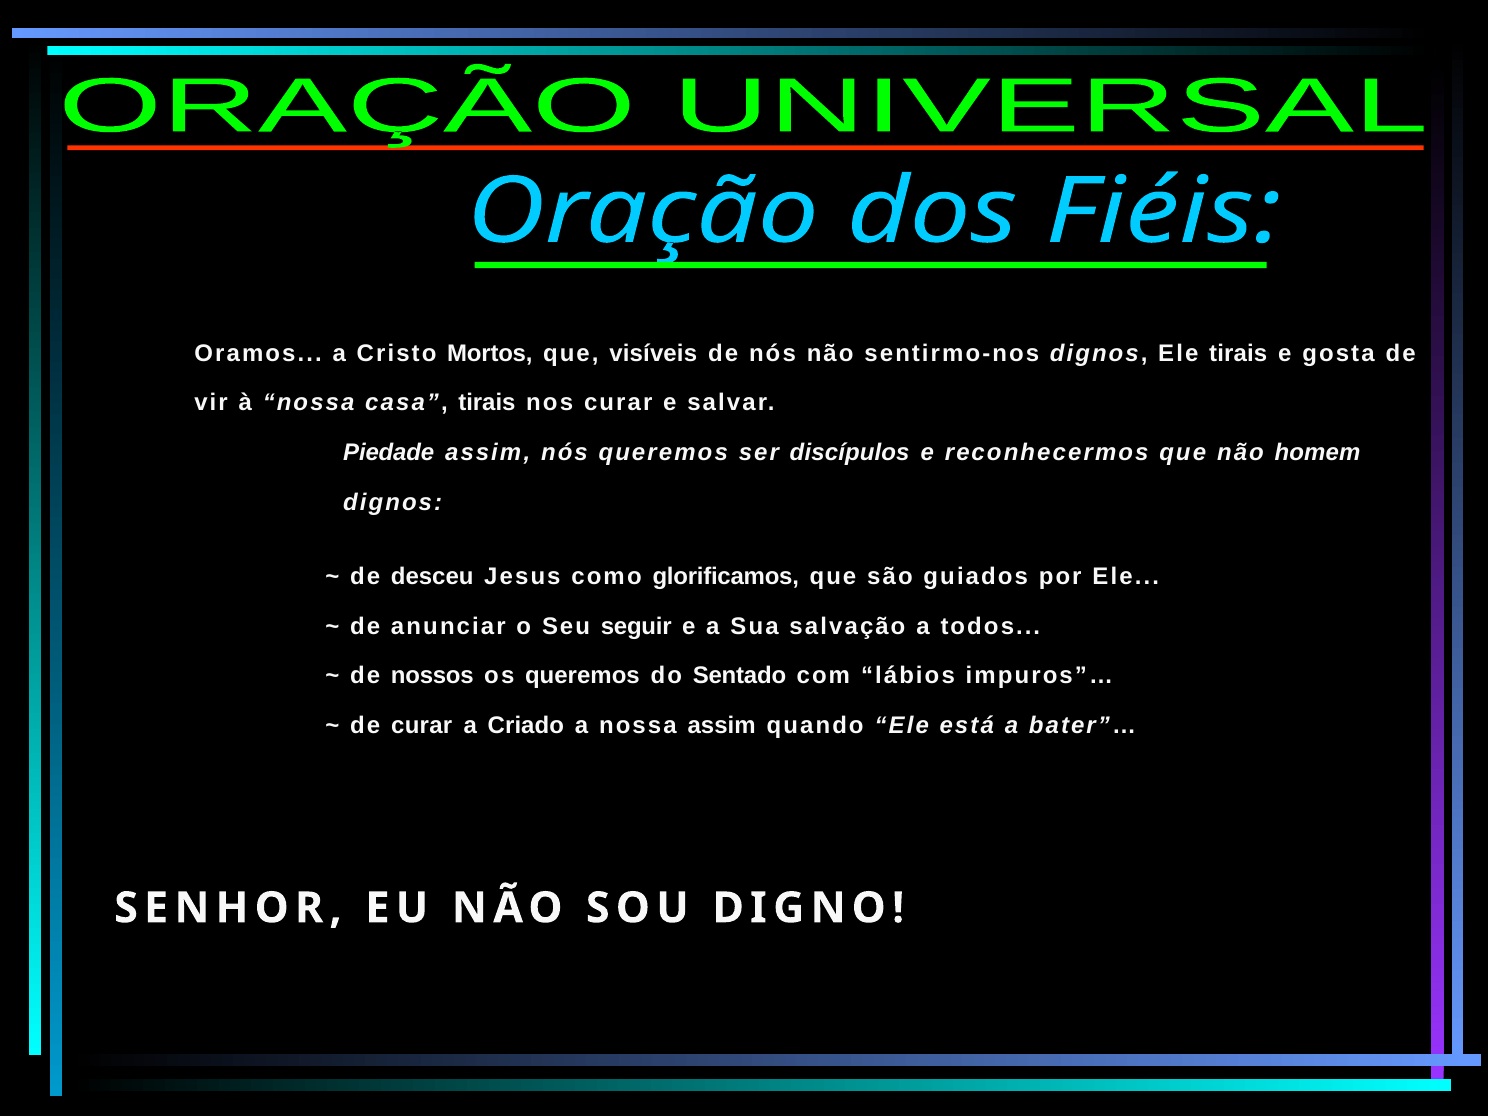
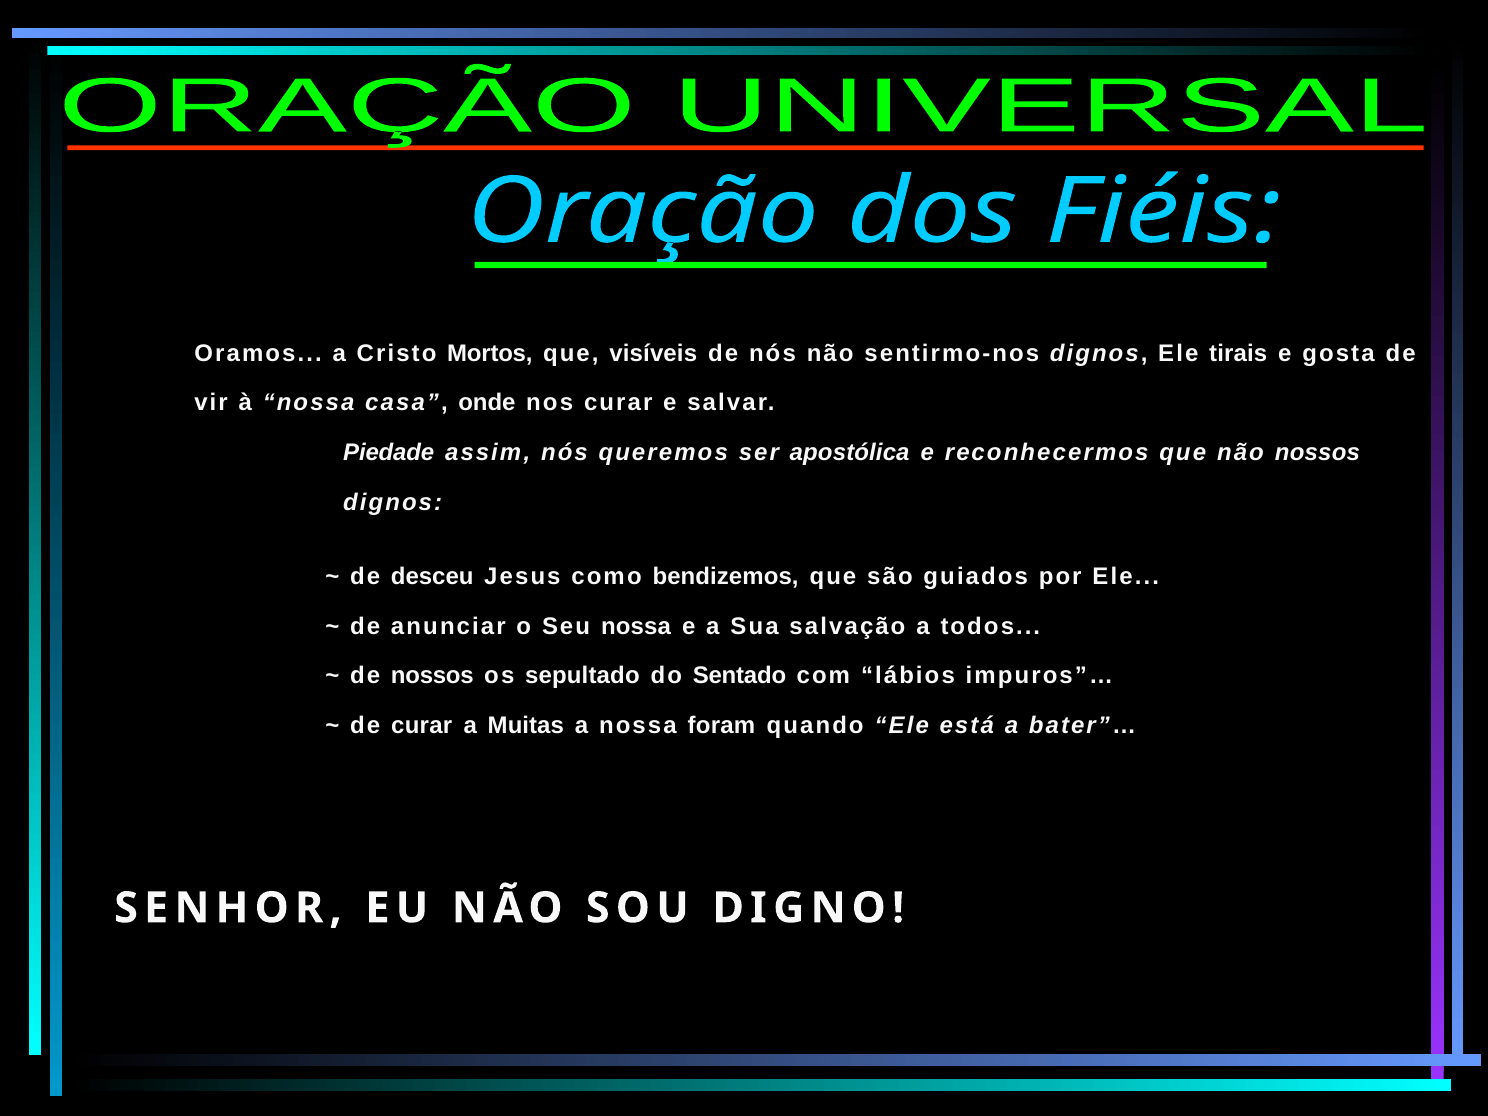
casa tirais: tirais -> onde
discípulos: discípulos -> apostólica
não homem: homem -> nossos
glorificamos: glorificamos -> bendizemos
Seu seguir: seguir -> nossa
os queremos: queremos -> sepultado
Criado: Criado -> Muitas
nossa assim: assim -> foram
